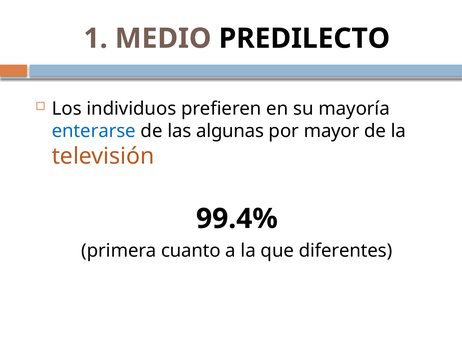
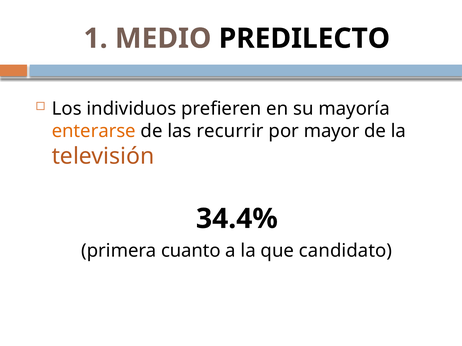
enterarse colour: blue -> orange
algunas: algunas -> recurrir
99.4%: 99.4% -> 34.4%
diferentes: diferentes -> candidato
